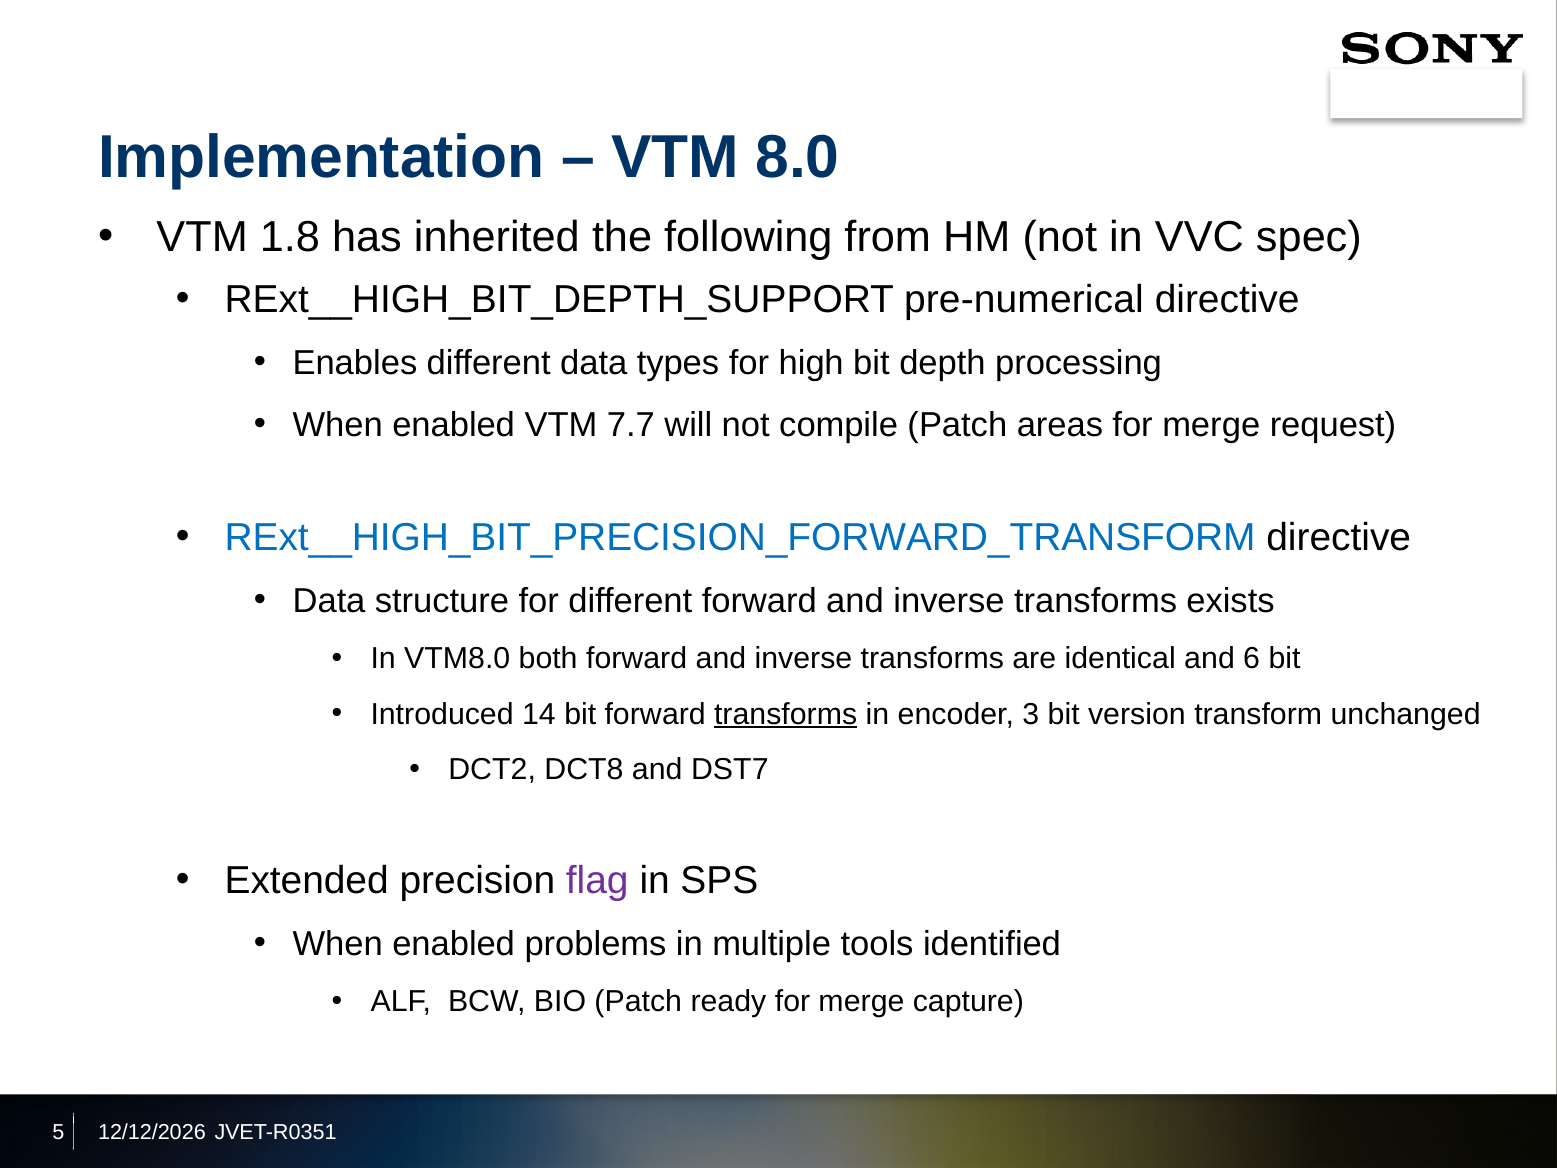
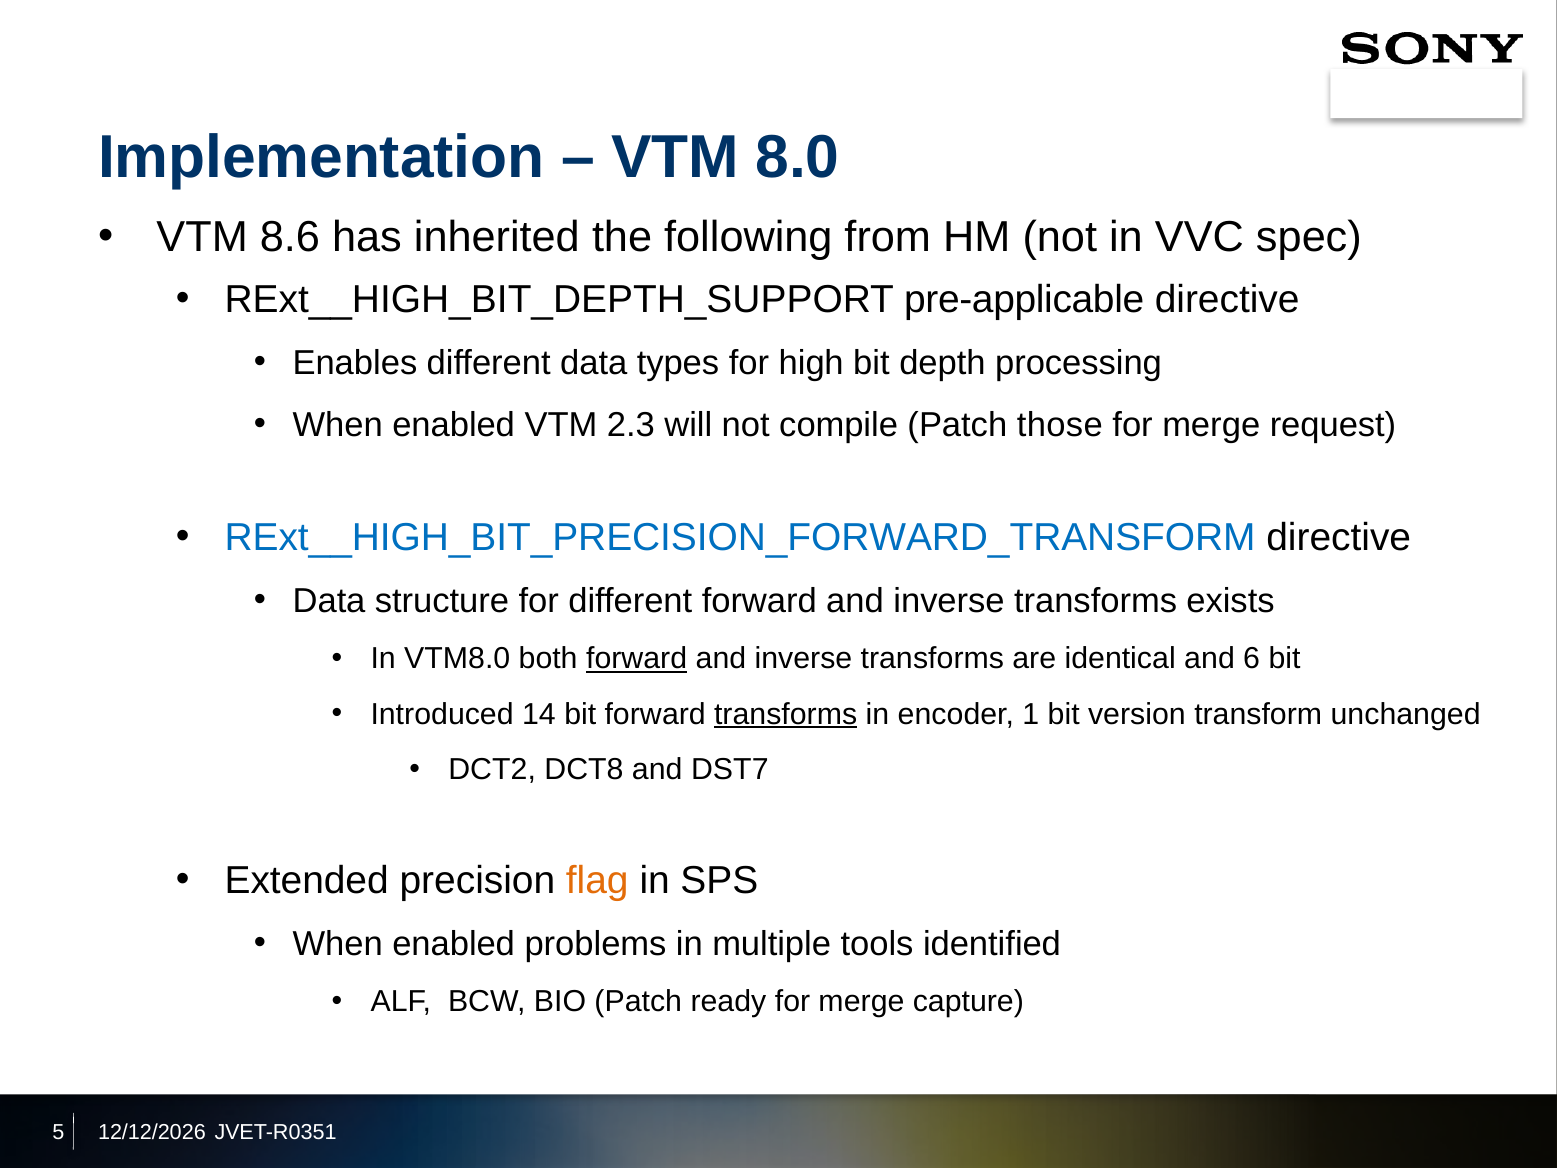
1.8: 1.8 -> 8.6
pre-numerical: pre-numerical -> pre-applicable
7.7: 7.7 -> 2.3
areas: areas -> those
forward at (637, 659) underline: none -> present
3: 3 -> 1
flag colour: purple -> orange
